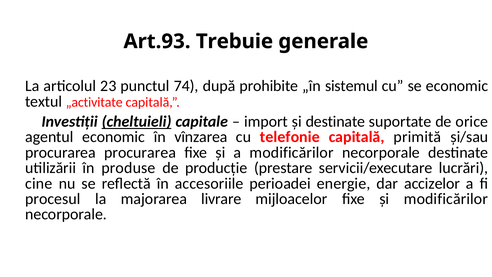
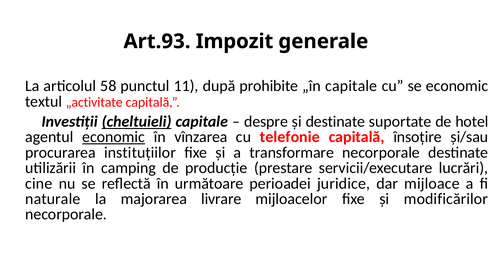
Trebuie: Trebuie -> Impozit
23: 23 -> 58
74: 74 -> 11
„în sistemul: sistemul -> capitale
import: import -> despre
orice: orice -> hotel
economic at (114, 137) underline: none -> present
primită: primită -> însoțire
procurarea procurarea: procurarea -> instituțiilor
a modificărilor: modificărilor -> transformare
produse: produse -> camping
accesoriile: accesoriile -> următoare
energie: energie -> juridice
accizelor: accizelor -> mijloace
procesul: procesul -> naturale
